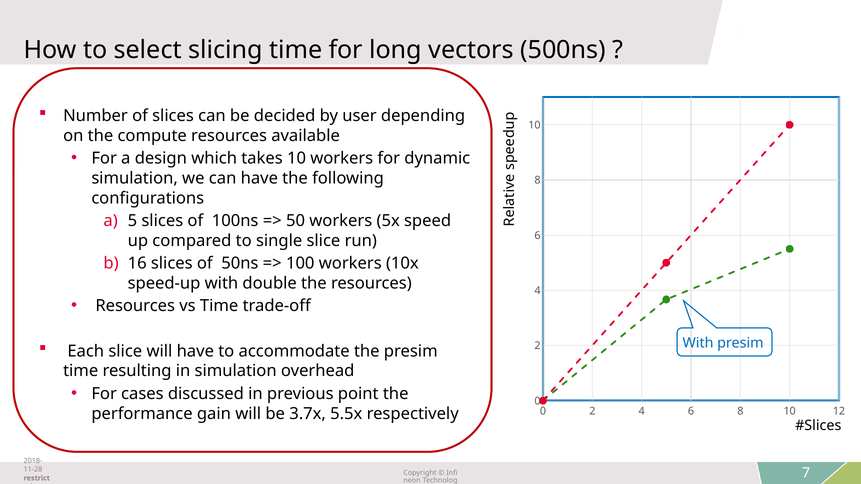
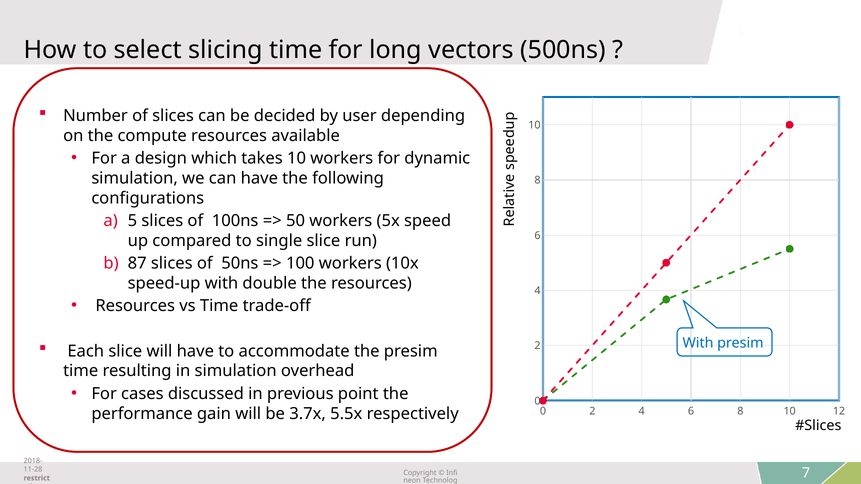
16: 16 -> 87
